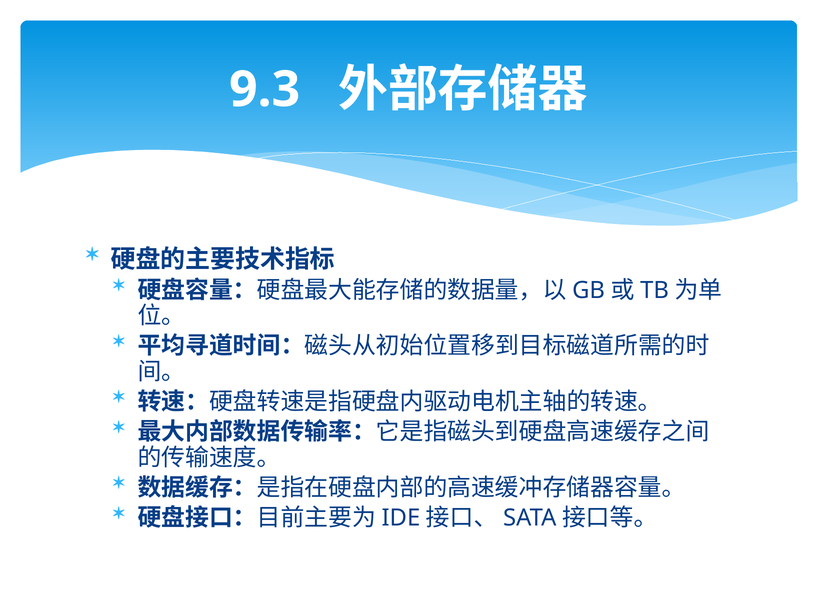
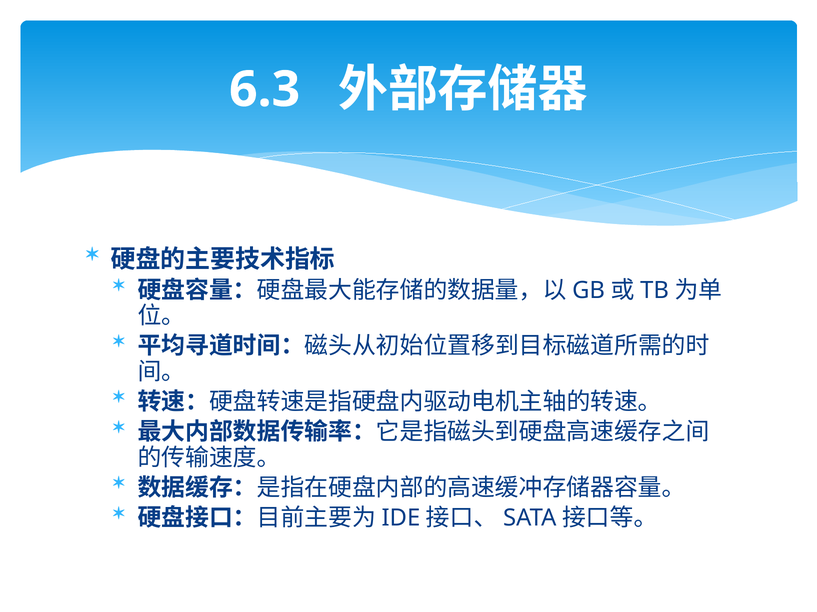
9.3: 9.3 -> 6.3
